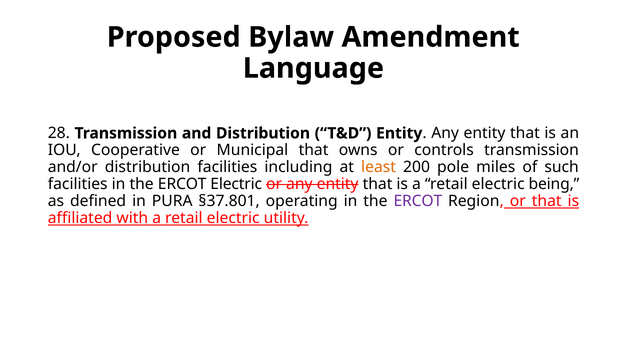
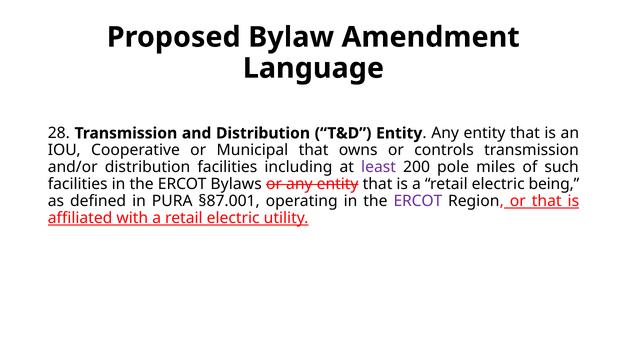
least colour: orange -> purple
ERCOT Electric: Electric -> Bylaws
§37.801: §37.801 -> §87.001
